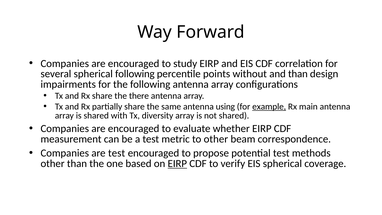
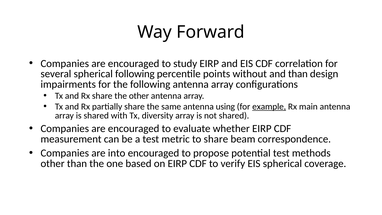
the there: there -> other
to other: other -> share
are test: test -> into
EIRP at (177, 164) underline: present -> none
